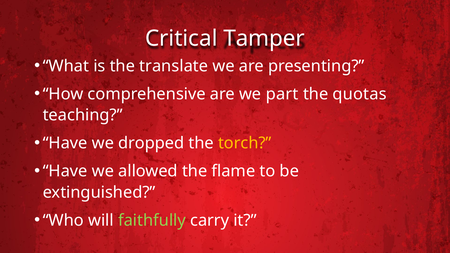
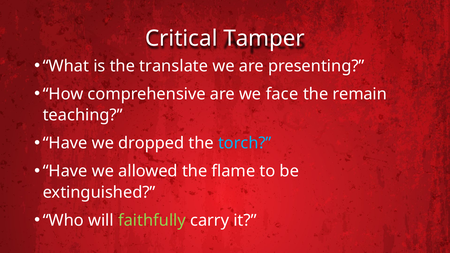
part: part -> face
quotas: quotas -> remain
torch colour: yellow -> light blue
